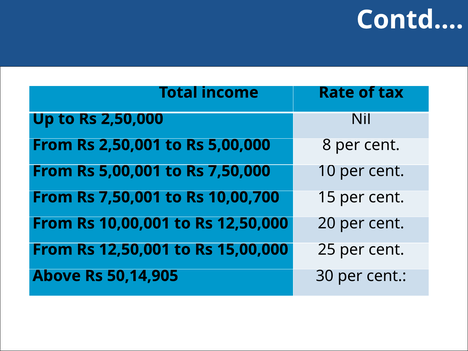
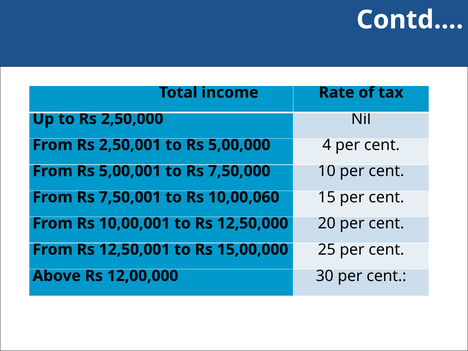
8: 8 -> 4
10,00,700: 10,00,700 -> 10,00,060
50,14,905: 50,14,905 -> 12,00,000
